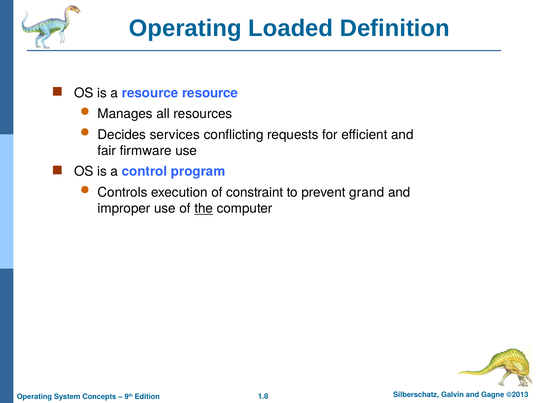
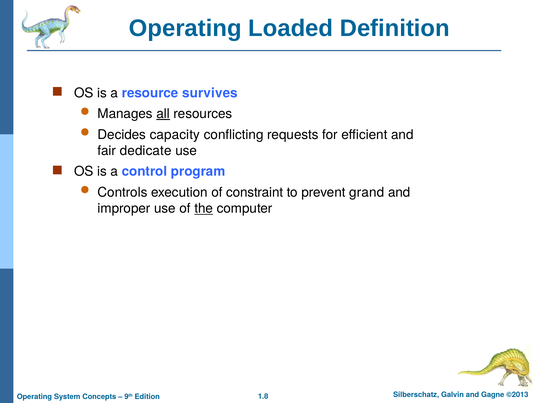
resource resource: resource -> survives
all underline: none -> present
services: services -> capacity
firmware: firmware -> dedicate
